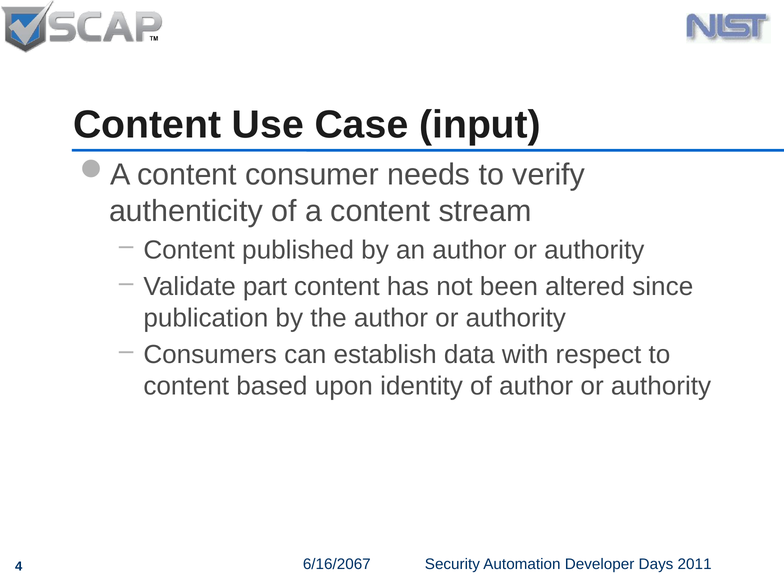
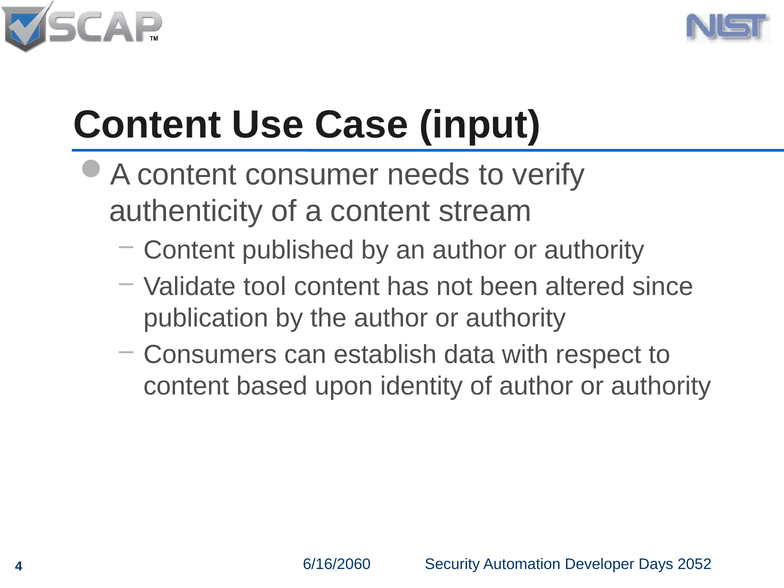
part: part -> tool
6/16/2067: 6/16/2067 -> 6/16/2060
2011: 2011 -> 2052
